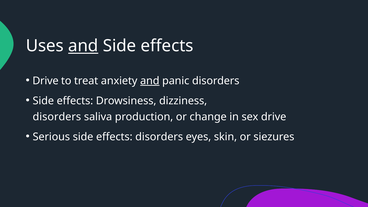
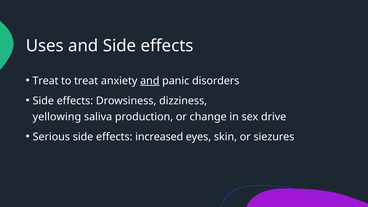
and at (83, 46) underline: present -> none
Drive at (46, 81): Drive -> Treat
disorders at (57, 117): disorders -> yellowing
effects disorders: disorders -> increased
